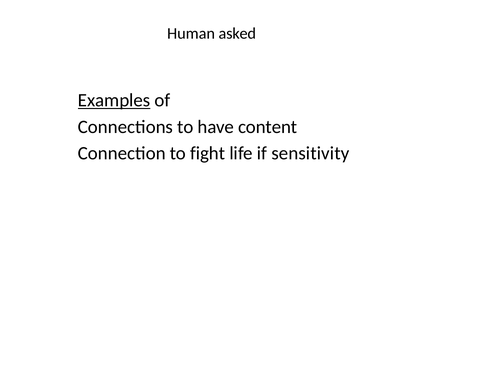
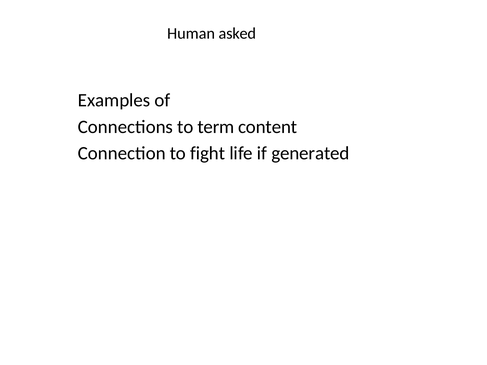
Examples underline: present -> none
have: have -> term
sensitivity: sensitivity -> generated
